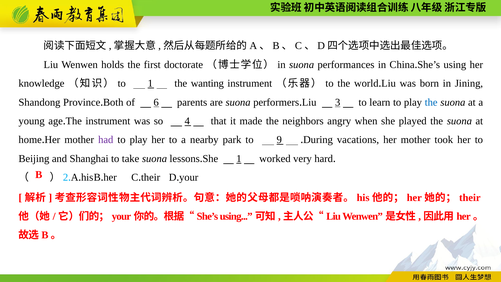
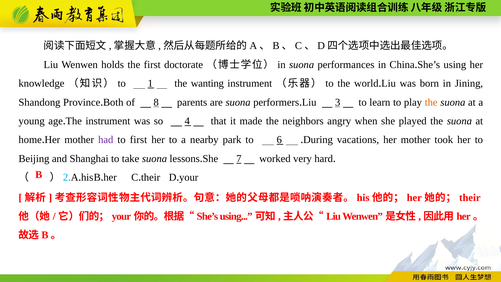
6: 6 -> 8
the at (431, 102) colour: blue -> orange
play at (139, 140): play -> first
9: 9 -> 6
She 1: 1 -> 7
